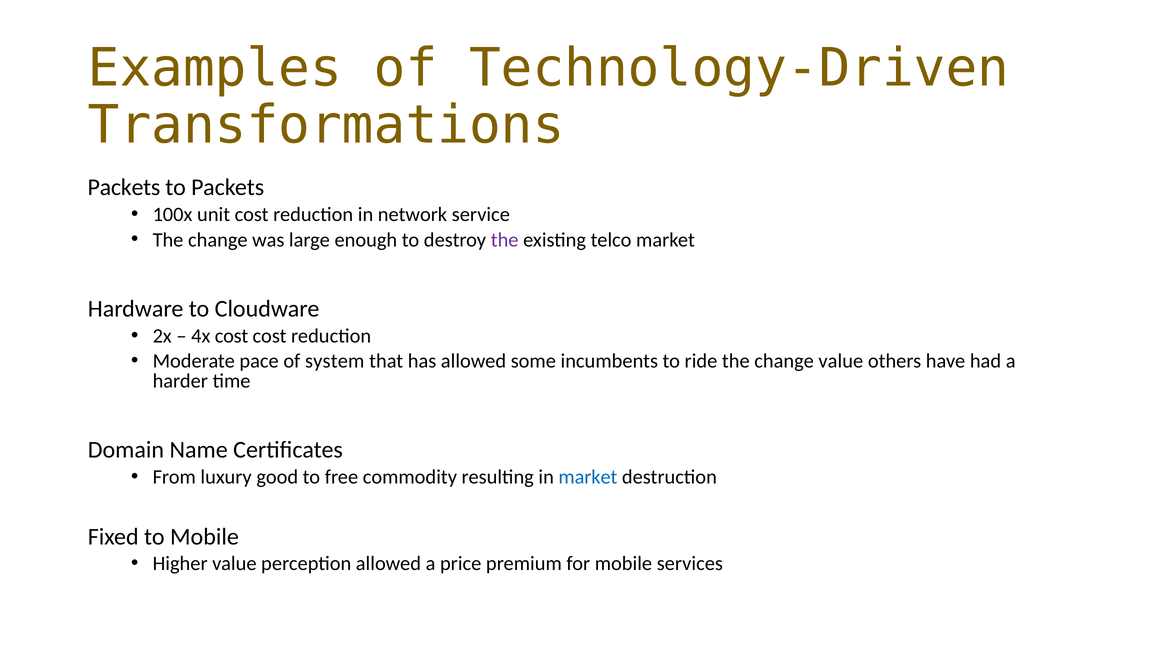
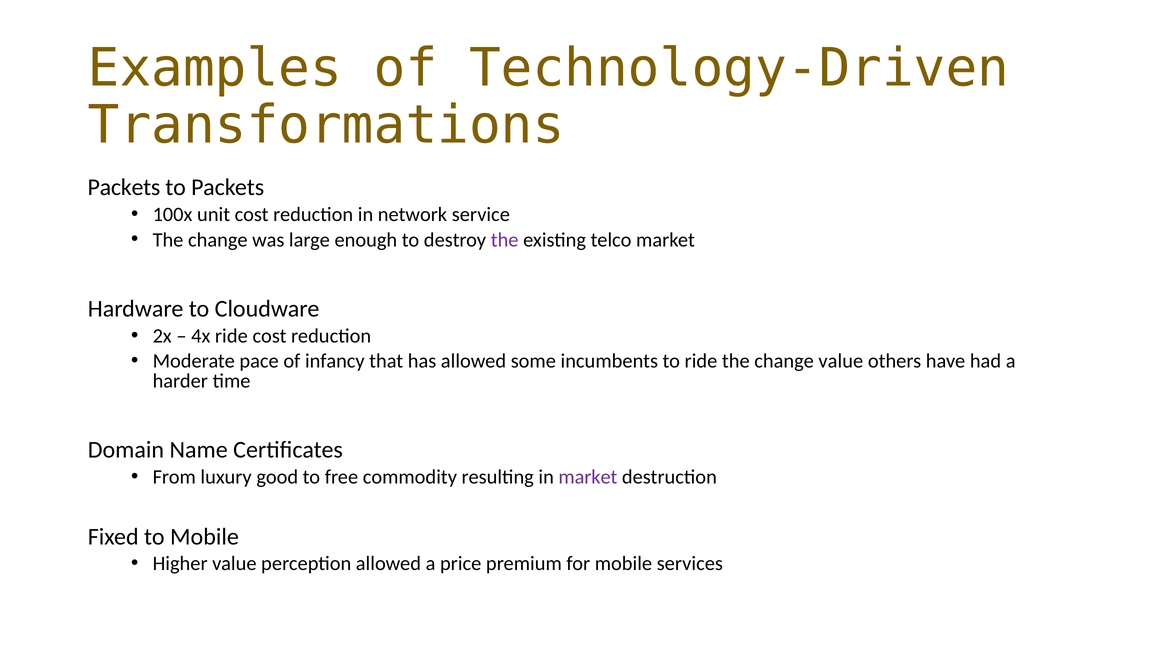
4x cost: cost -> ride
system: system -> infancy
market at (588, 477) colour: blue -> purple
